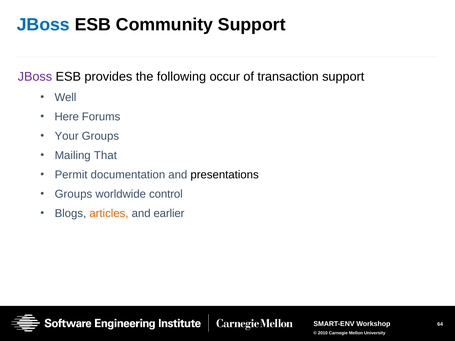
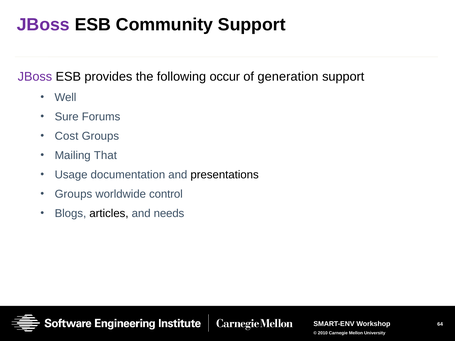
JBoss at (43, 25) colour: blue -> purple
transaction: transaction -> generation
Here: Here -> Sure
Your: Your -> Cost
Permit: Permit -> Usage
articles colour: orange -> black
earlier: earlier -> needs
